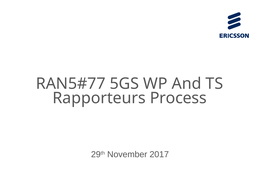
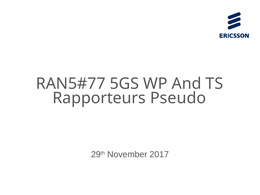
Process: Process -> Pseudo
